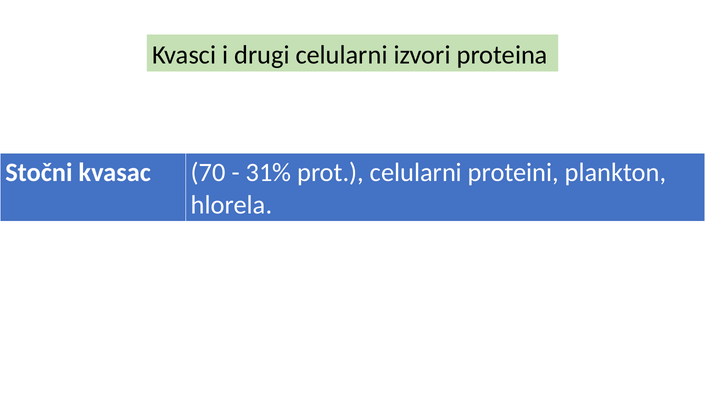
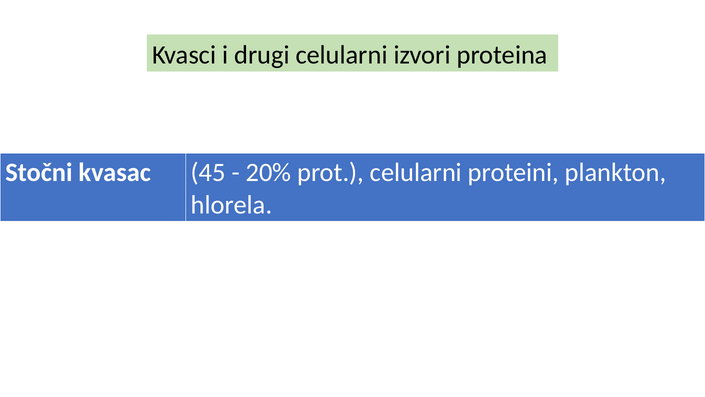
70: 70 -> 45
31%: 31% -> 20%
